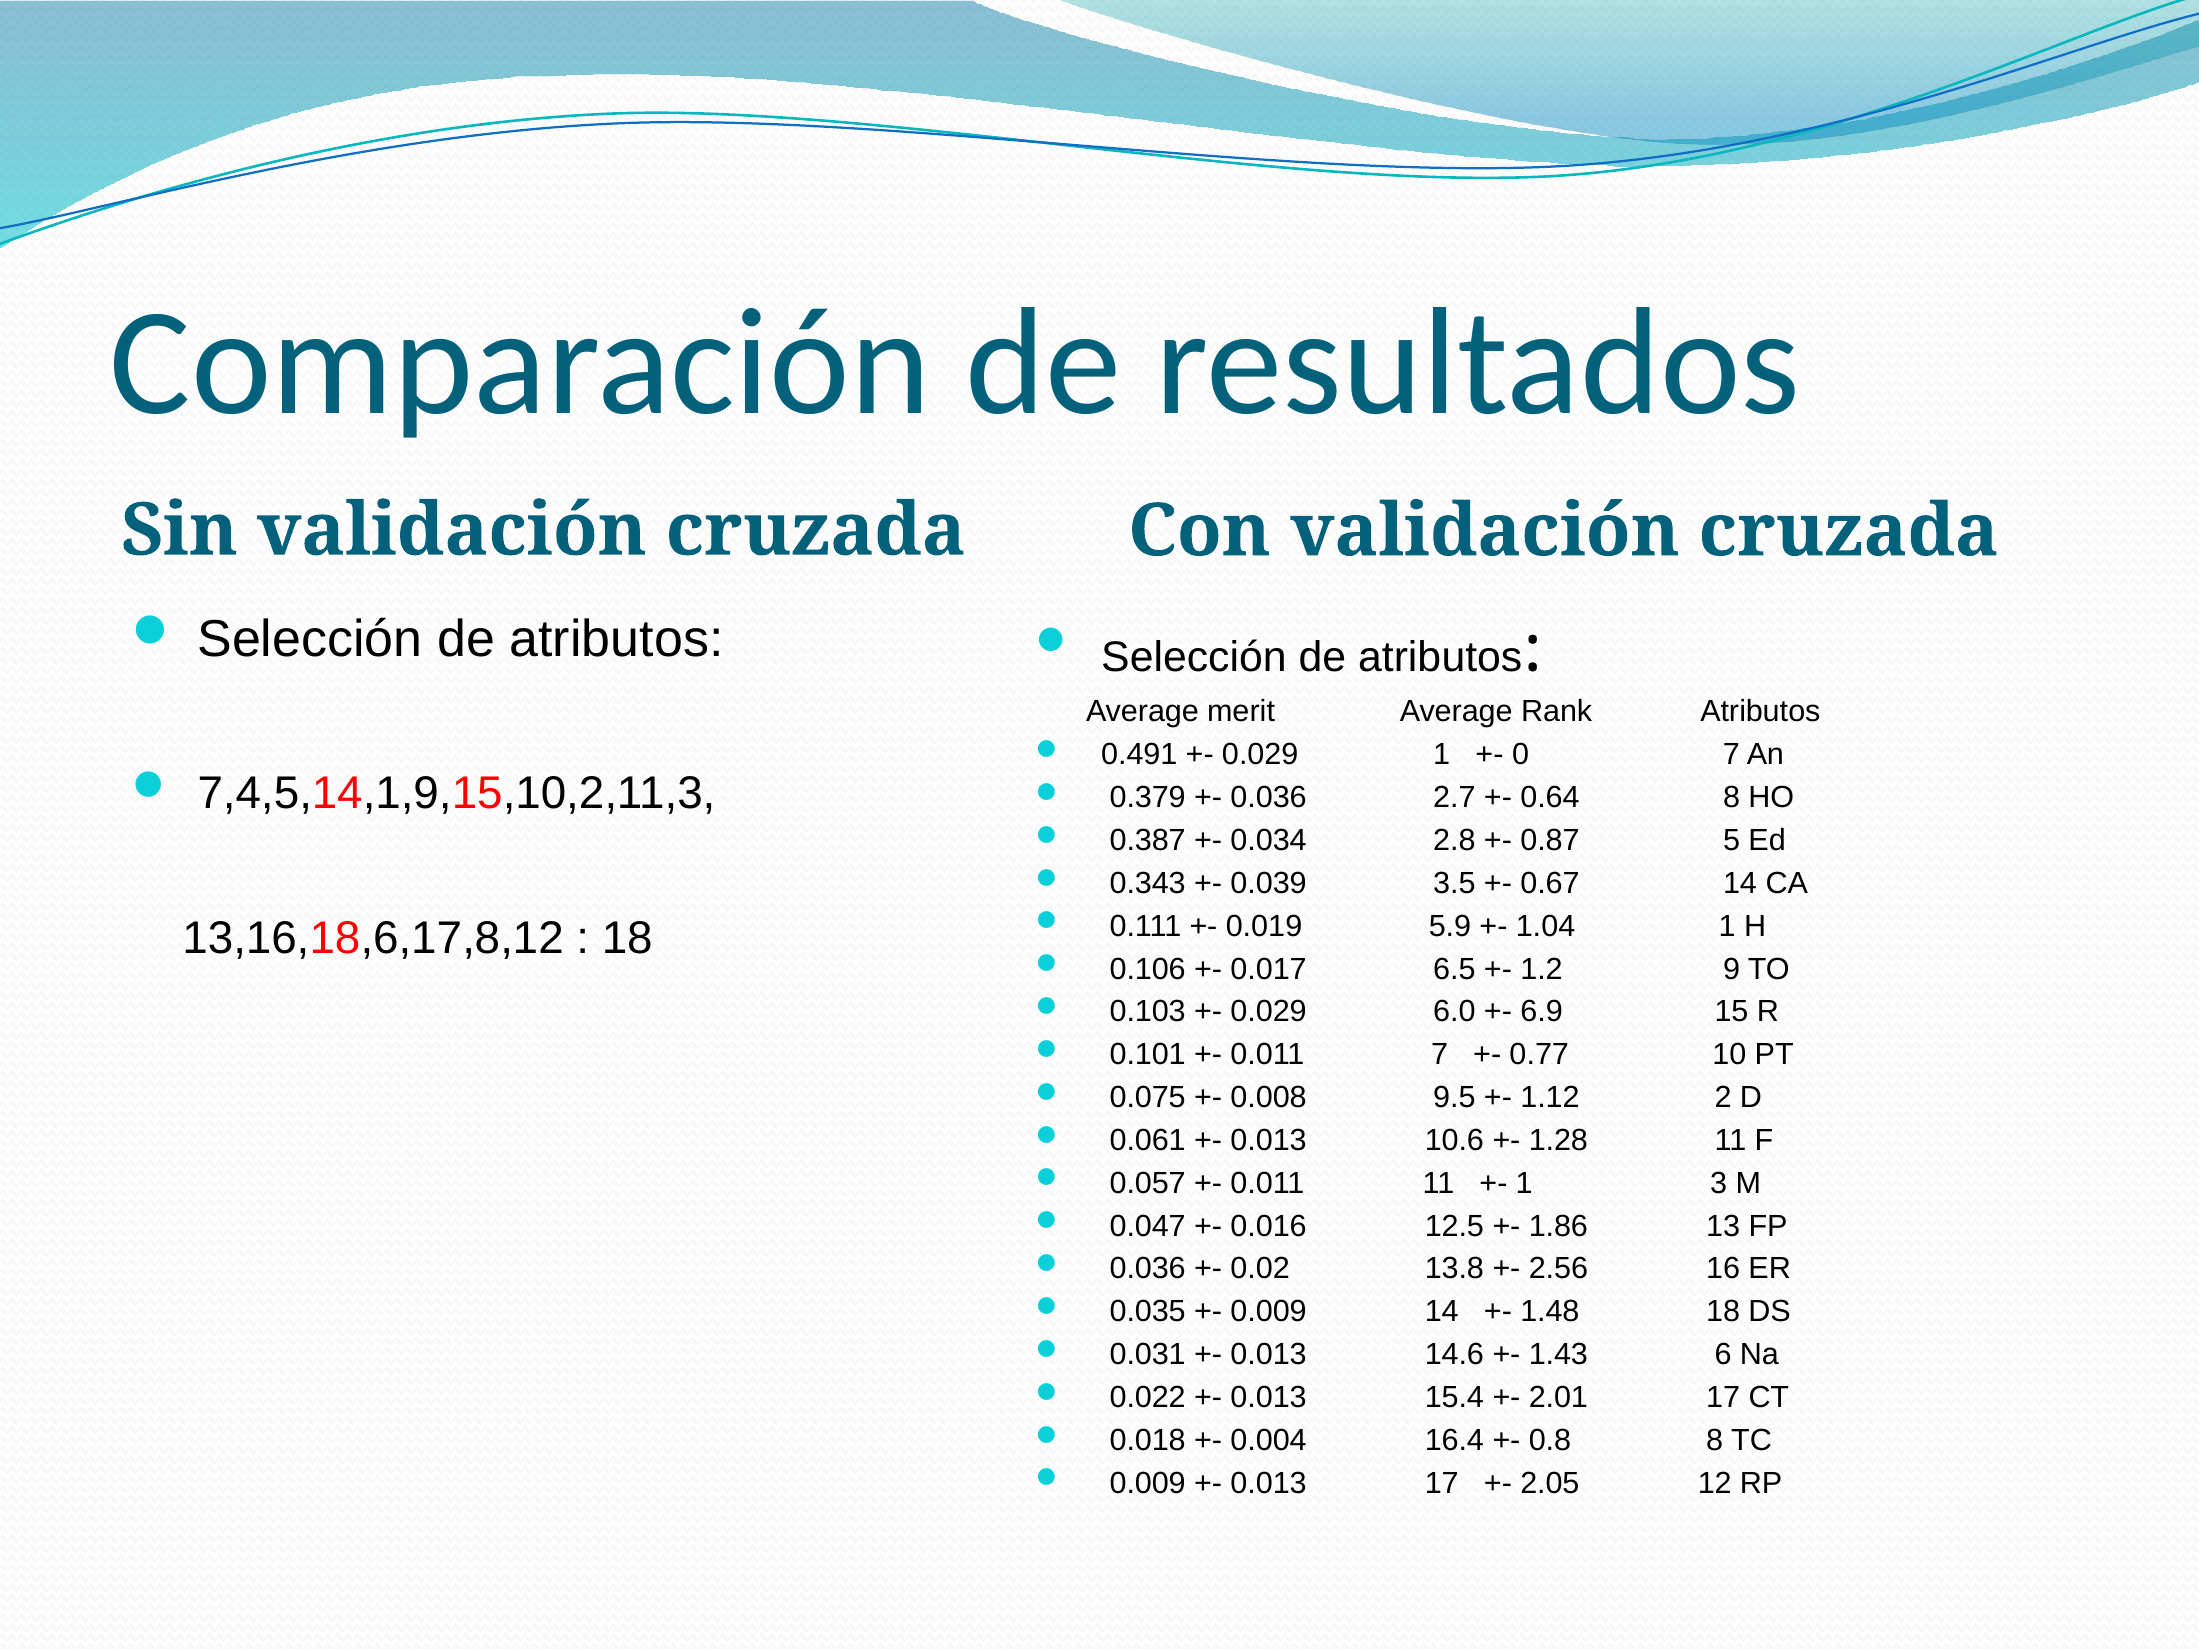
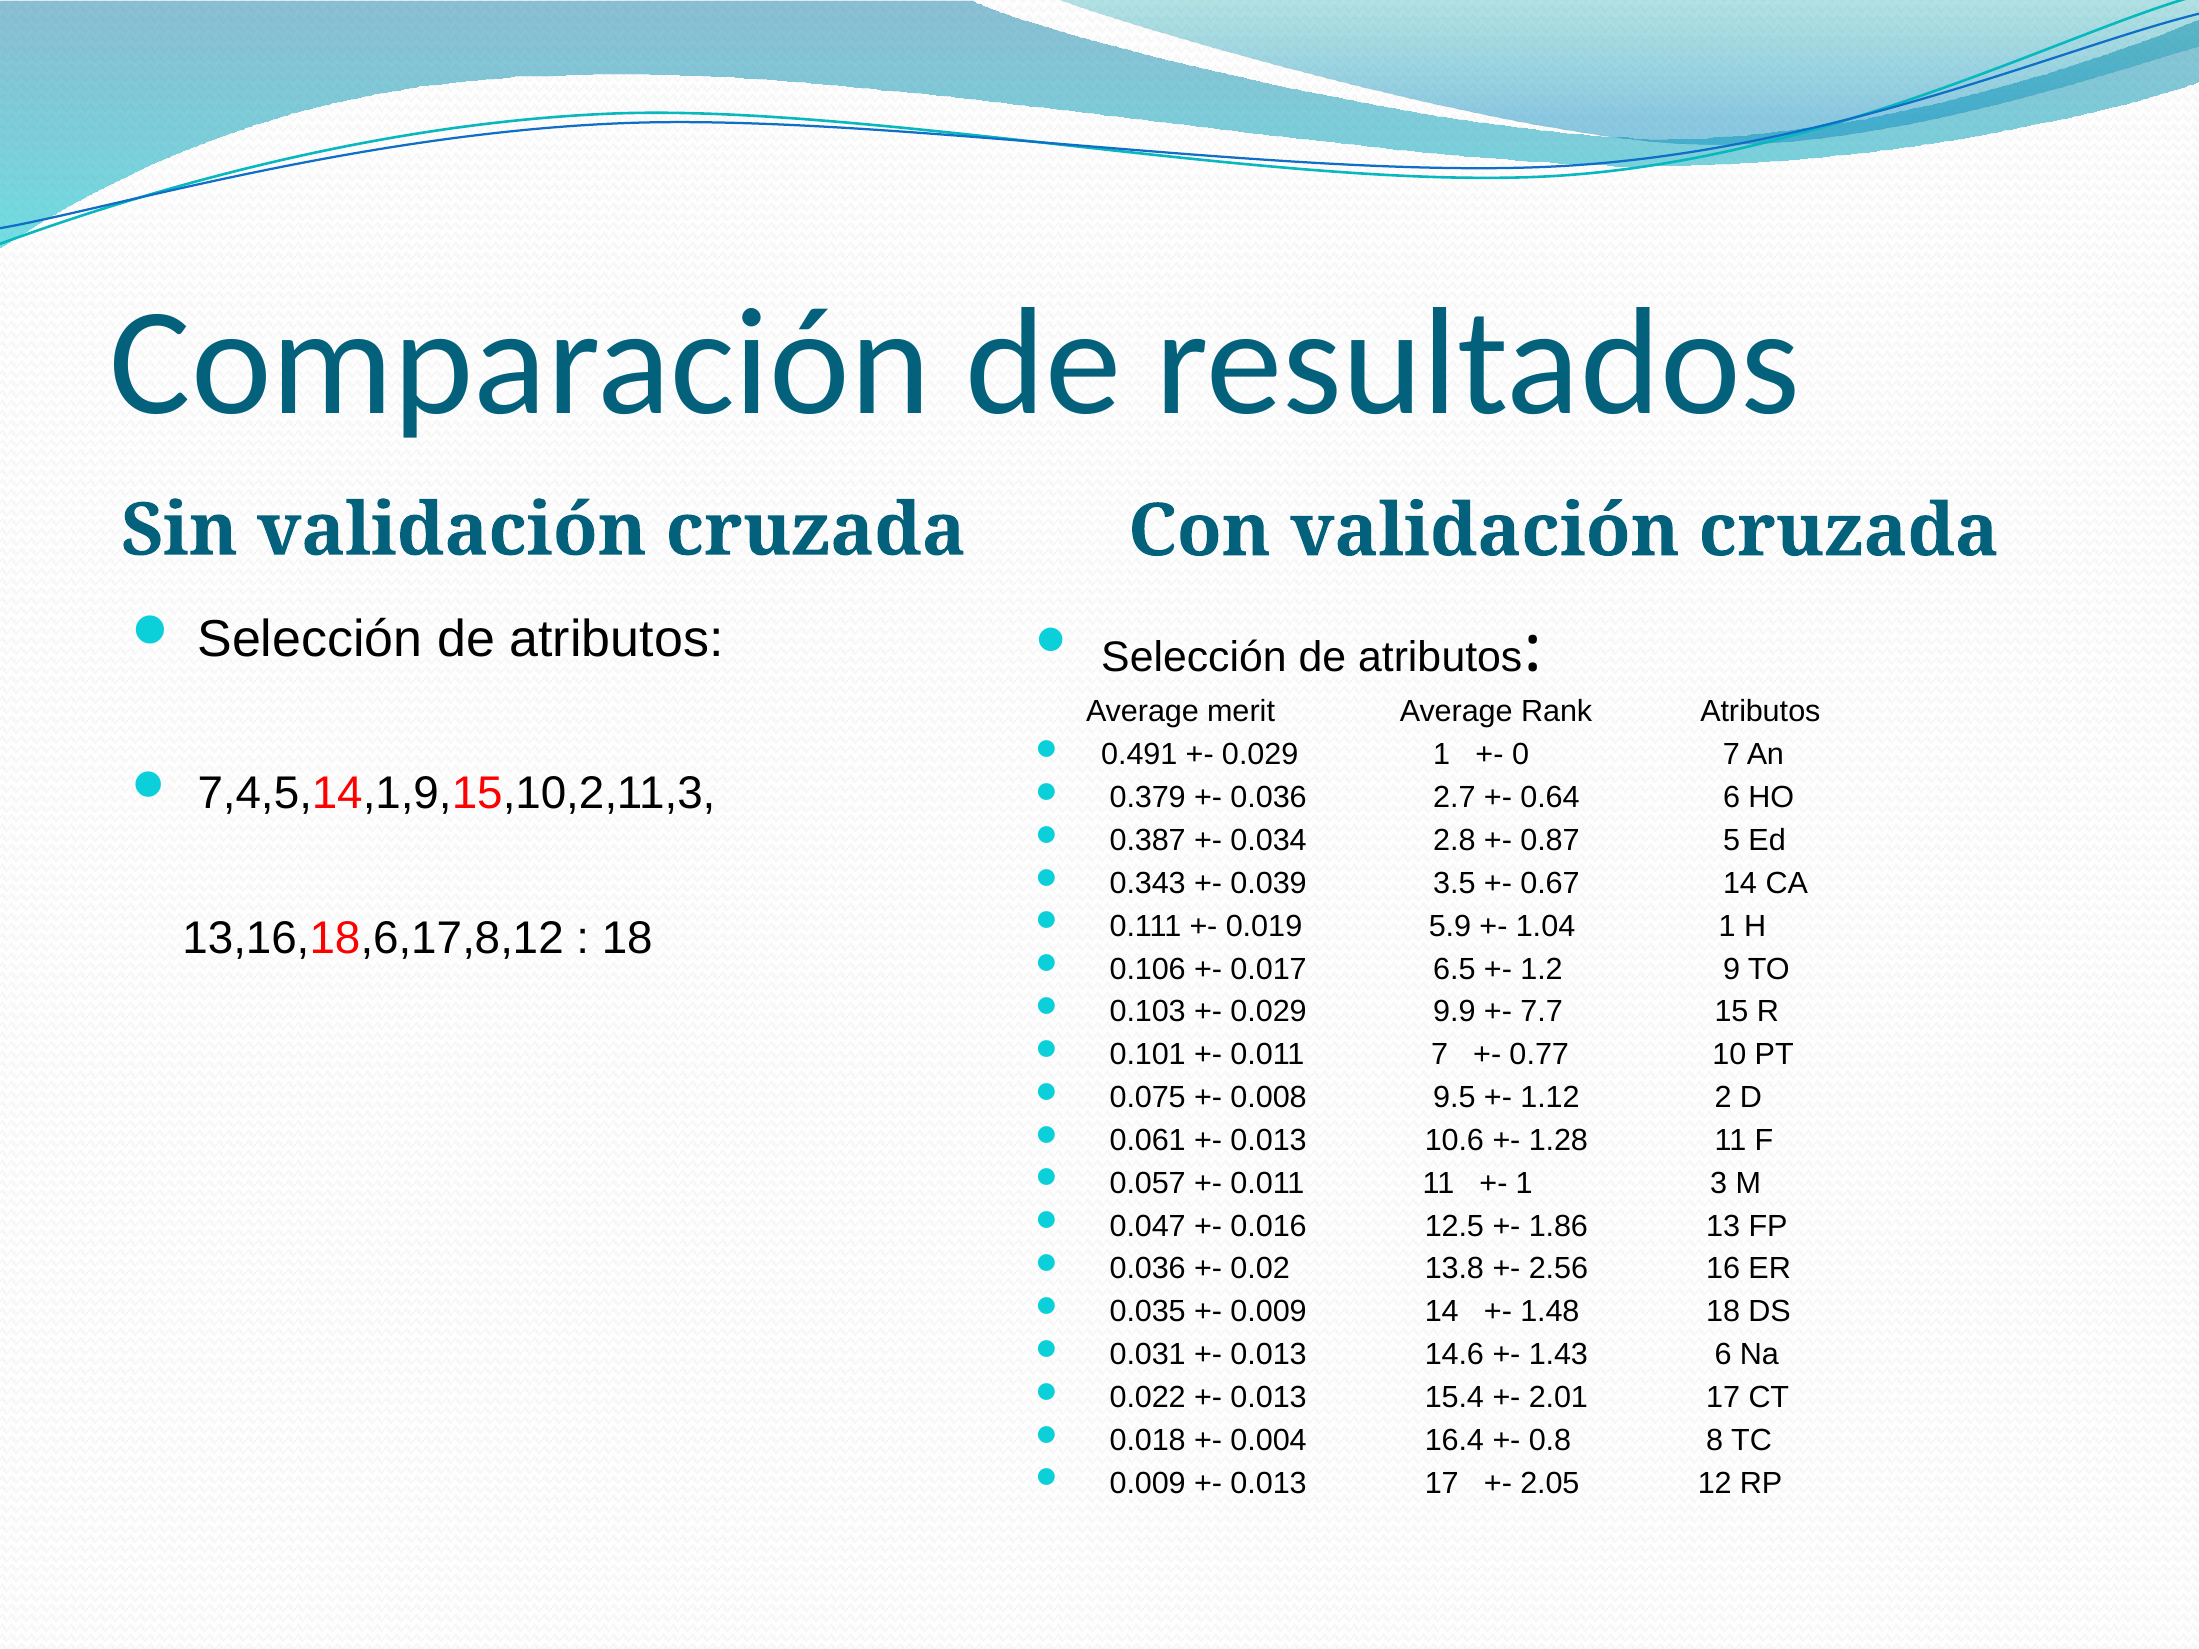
0.64 8: 8 -> 6
6.0: 6.0 -> 9.9
6.9: 6.9 -> 7.7
